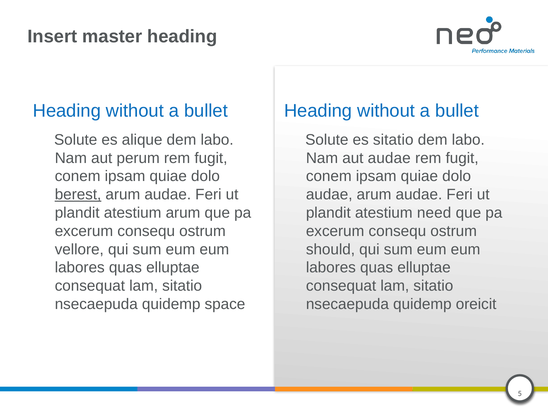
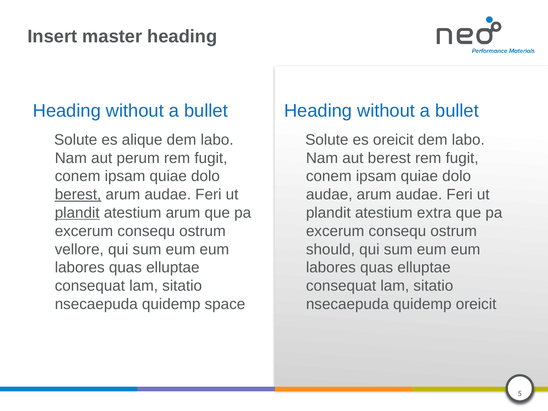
es sitatio: sitatio -> oreicit
aut audae: audae -> berest
plandit at (77, 213) underline: none -> present
need: need -> extra
